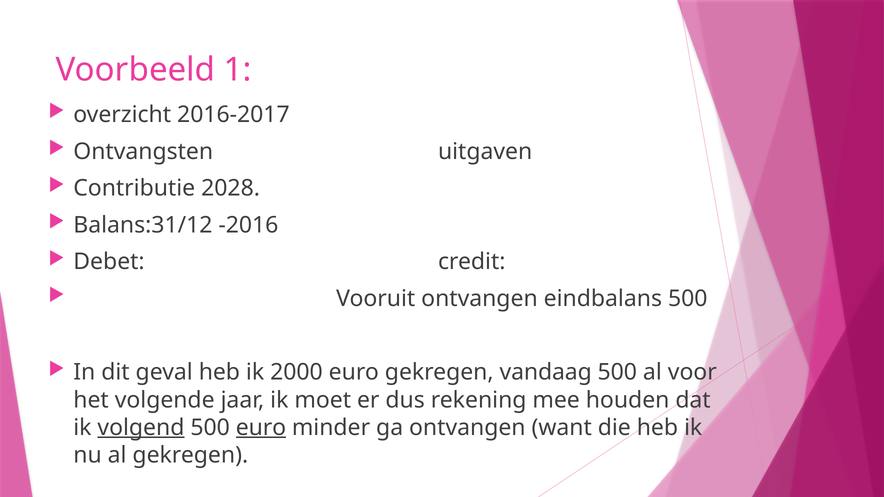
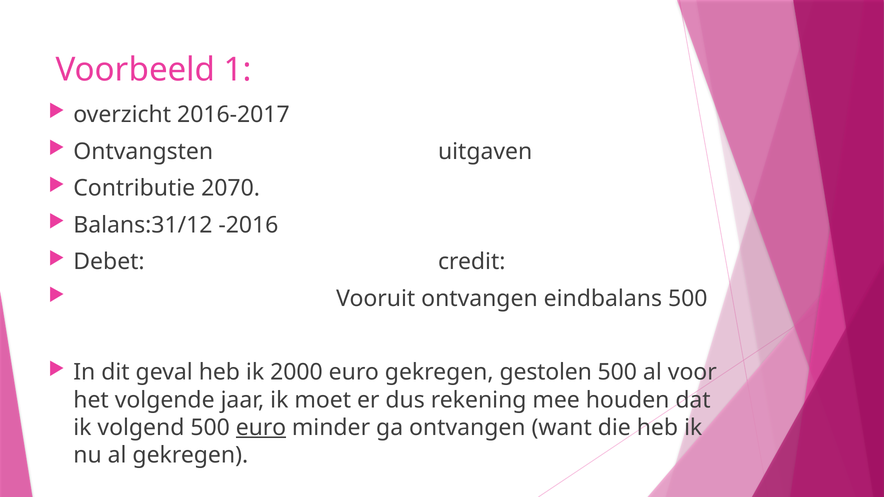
2028: 2028 -> 2070
vandaag: vandaag -> gestolen
volgend underline: present -> none
